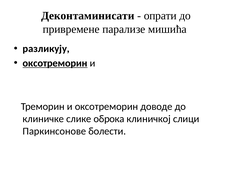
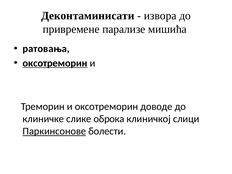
опрати: опрати -> извора
разликују: разликују -> ратовања
Паркинсонове underline: none -> present
